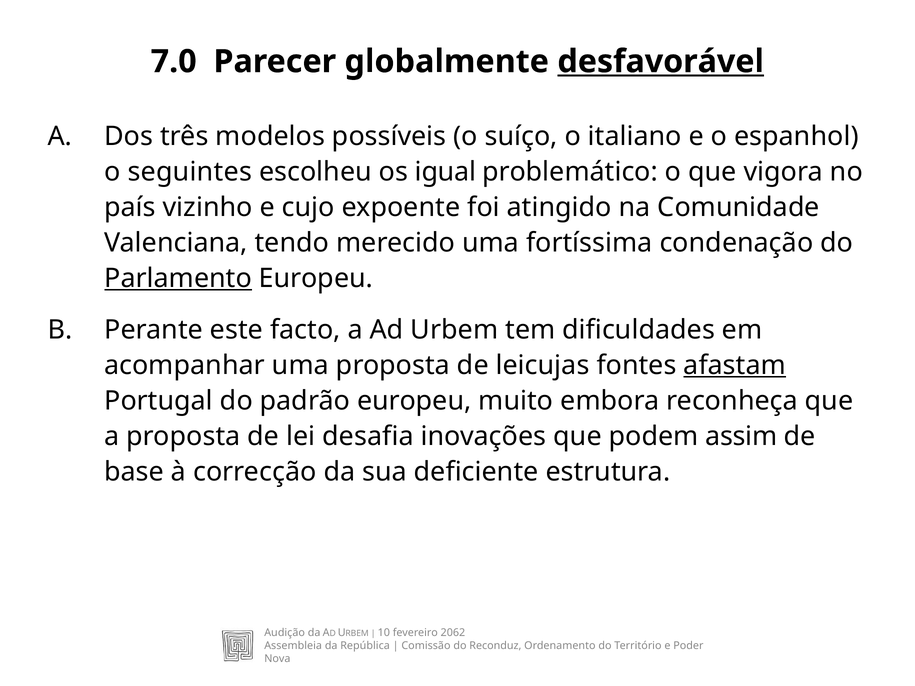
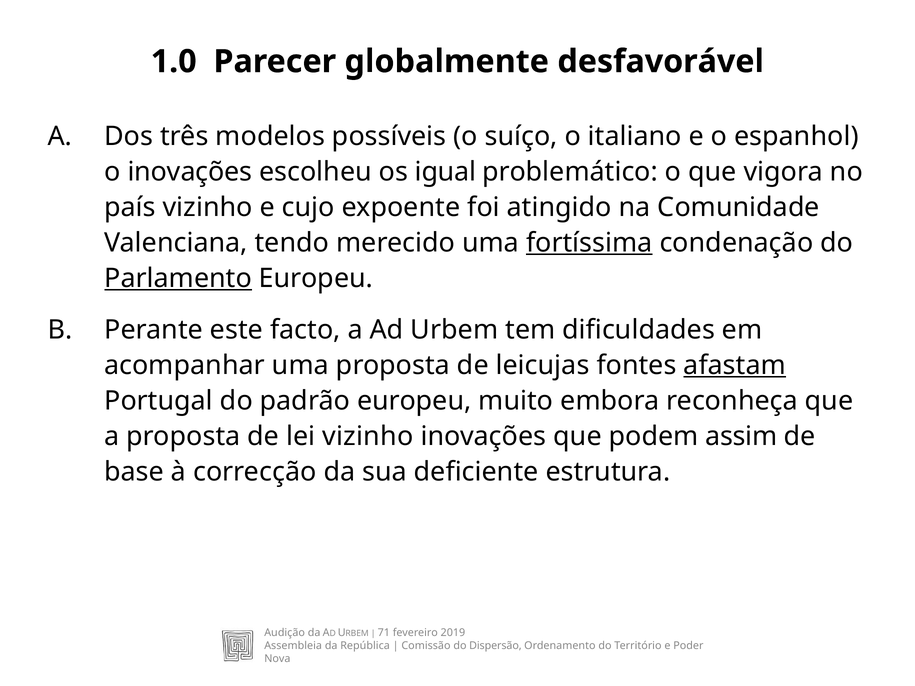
7.0: 7.0 -> 1.0
desfavorável underline: present -> none
o seguintes: seguintes -> inovações
fortíssima underline: none -> present
lei desafia: desafia -> vizinho
10: 10 -> 71
2062: 2062 -> 2019
Reconduz: Reconduz -> Dispersão
